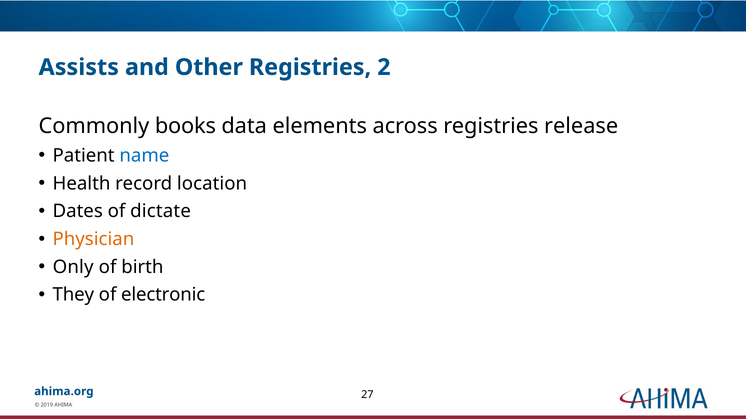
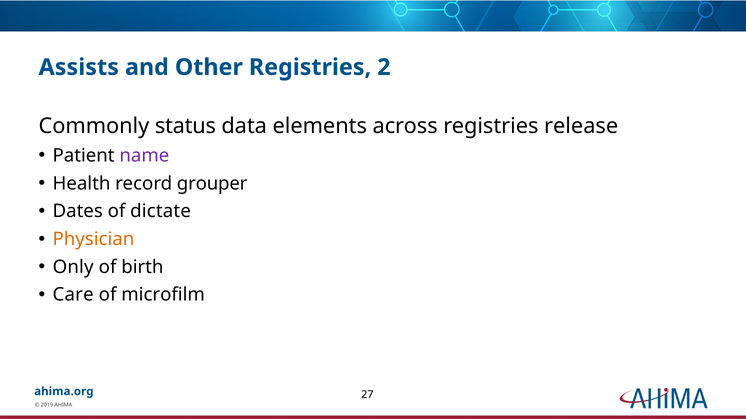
books: books -> status
name colour: blue -> purple
location: location -> grouper
They: They -> Care
electronic: electronic -> microfilm
